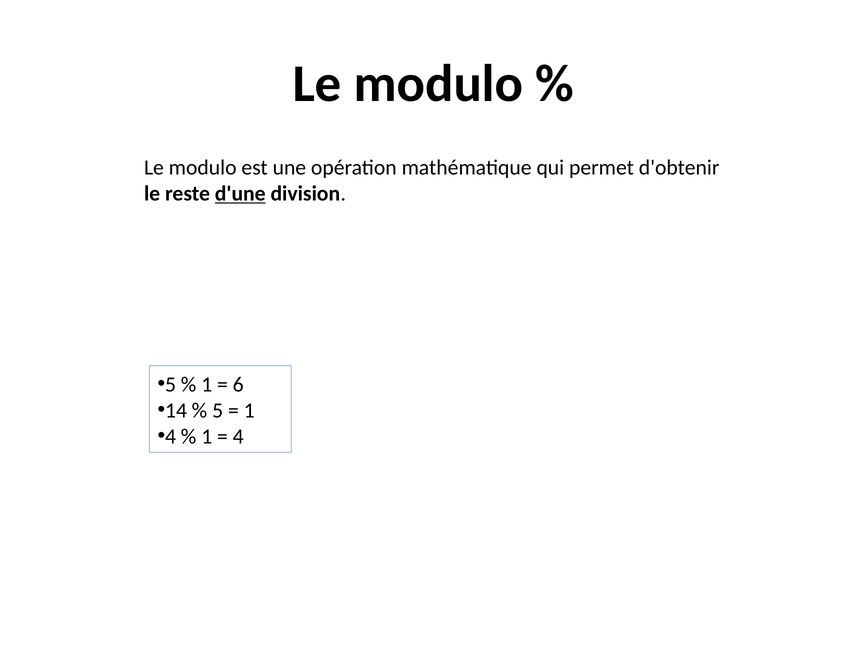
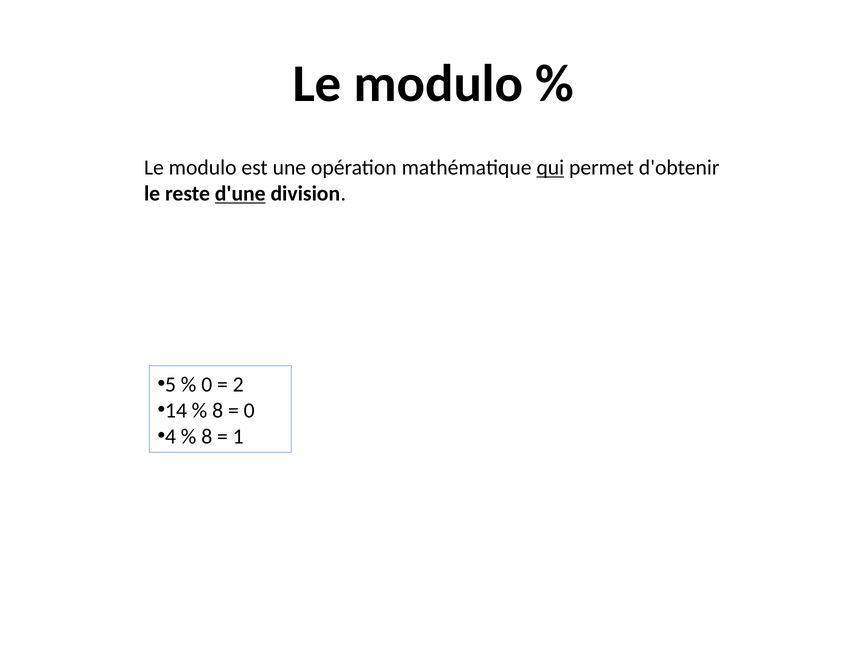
qui underline: none -> present
1 at (207, 385): 1 -> 0
6: 6 -> 2
5 at (218, 411): 5 -> 8
1 at (249, 411): 1 -> 0
1 at (207, 437): 1 -> 8
4: 4 -> 1
